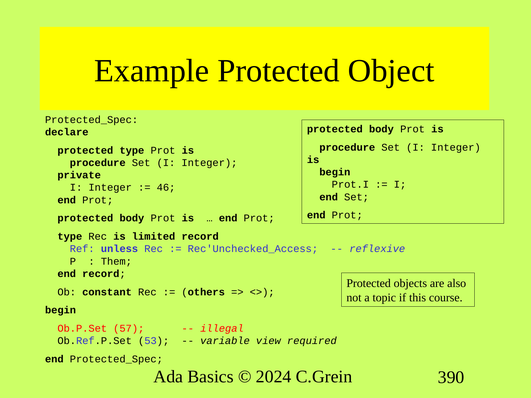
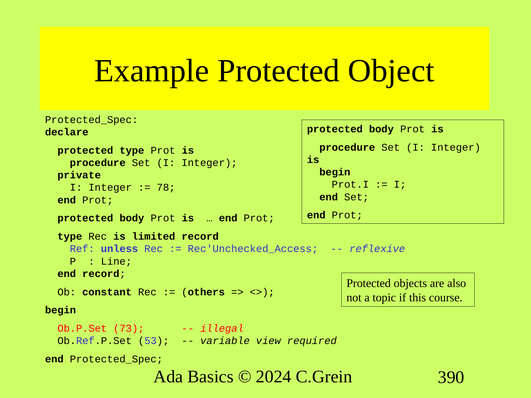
46: 46 -> 78
Them: Them -> Line
57: 57 -> 73
